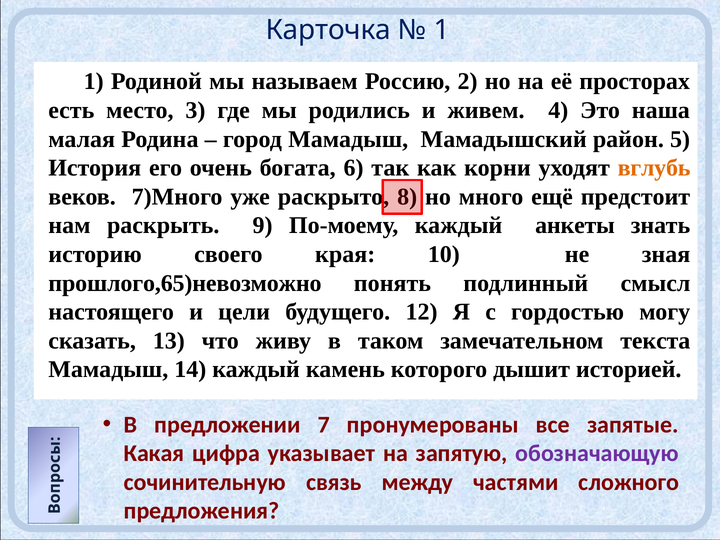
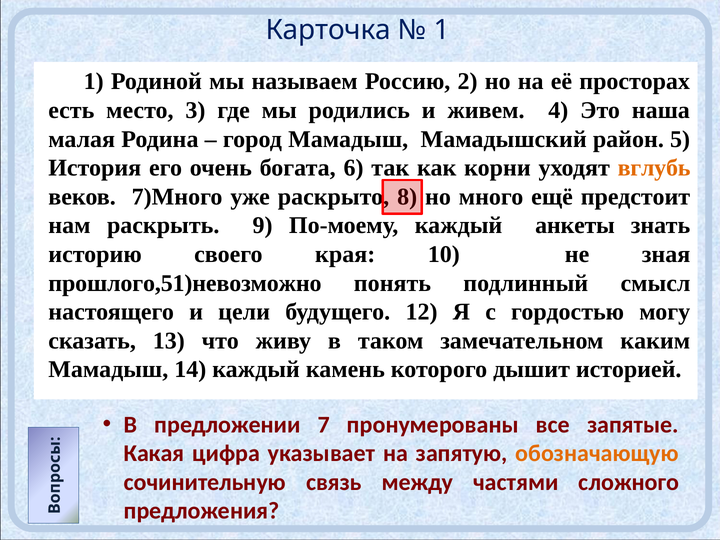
прошлого,65)невозможно: прошлого,65)невозможно -> прошлого,51)невозможно
текста: текста -> каким
обозначающую colour: purple -> orange
